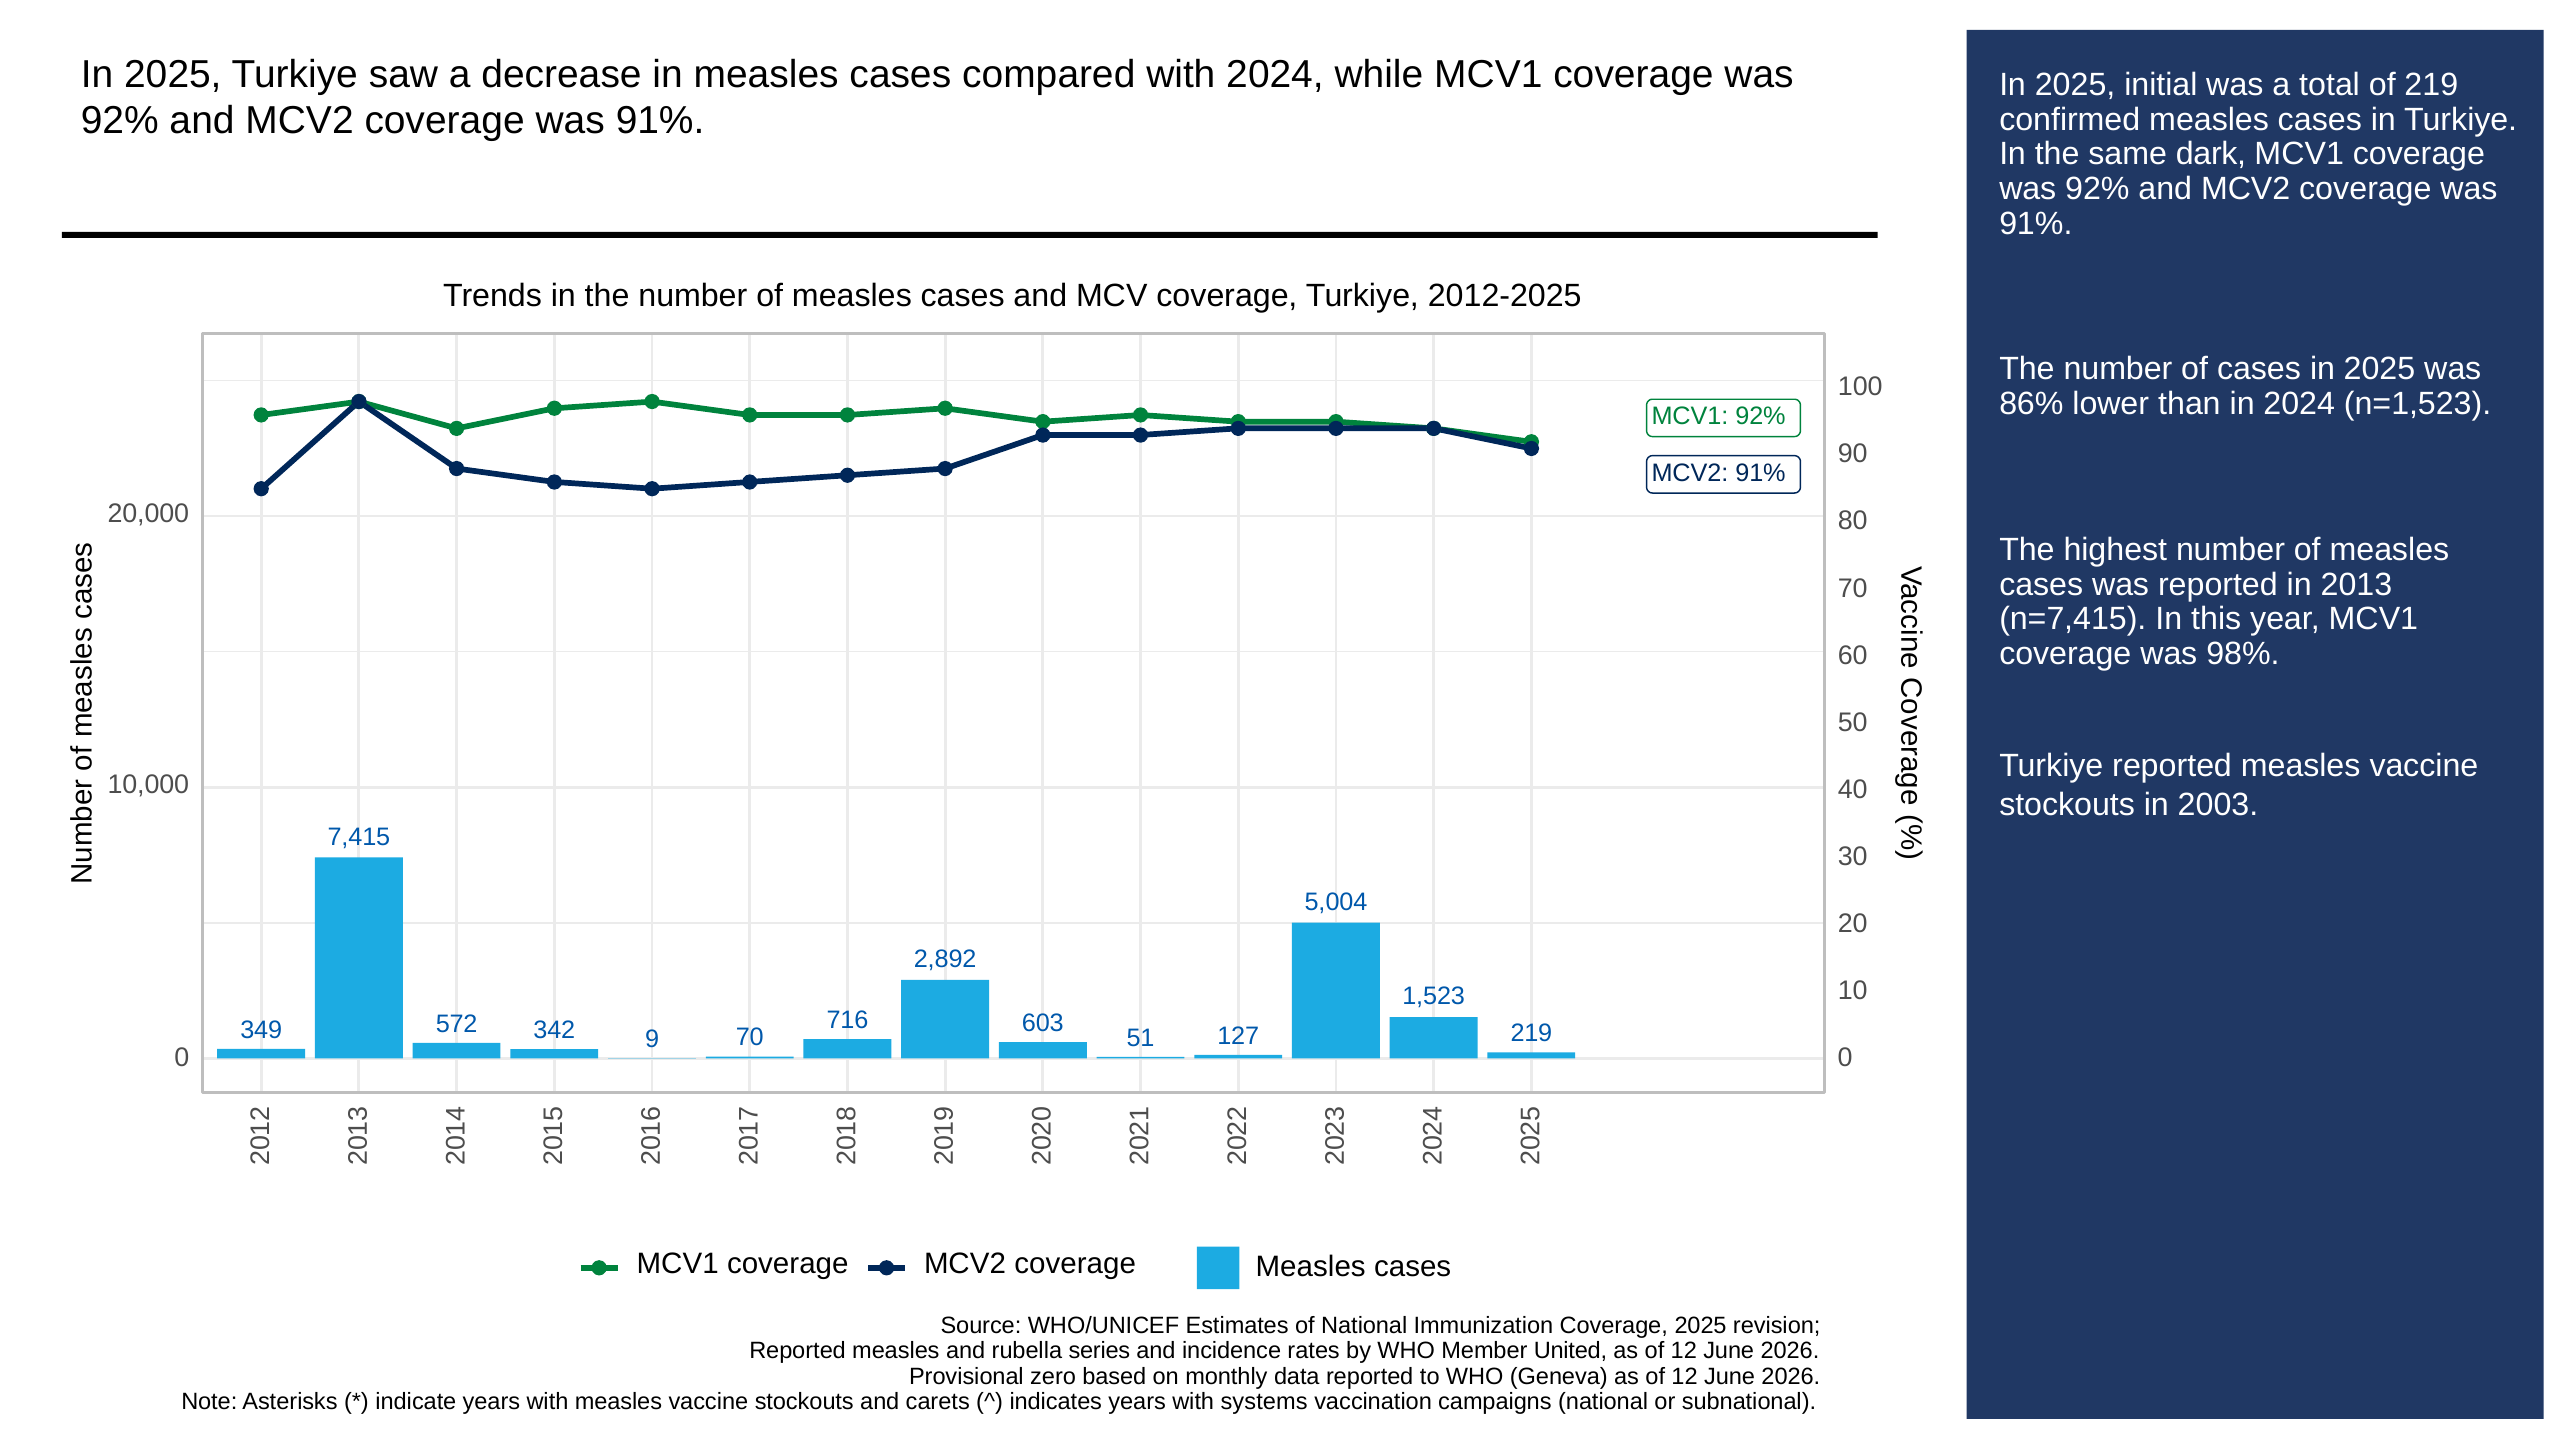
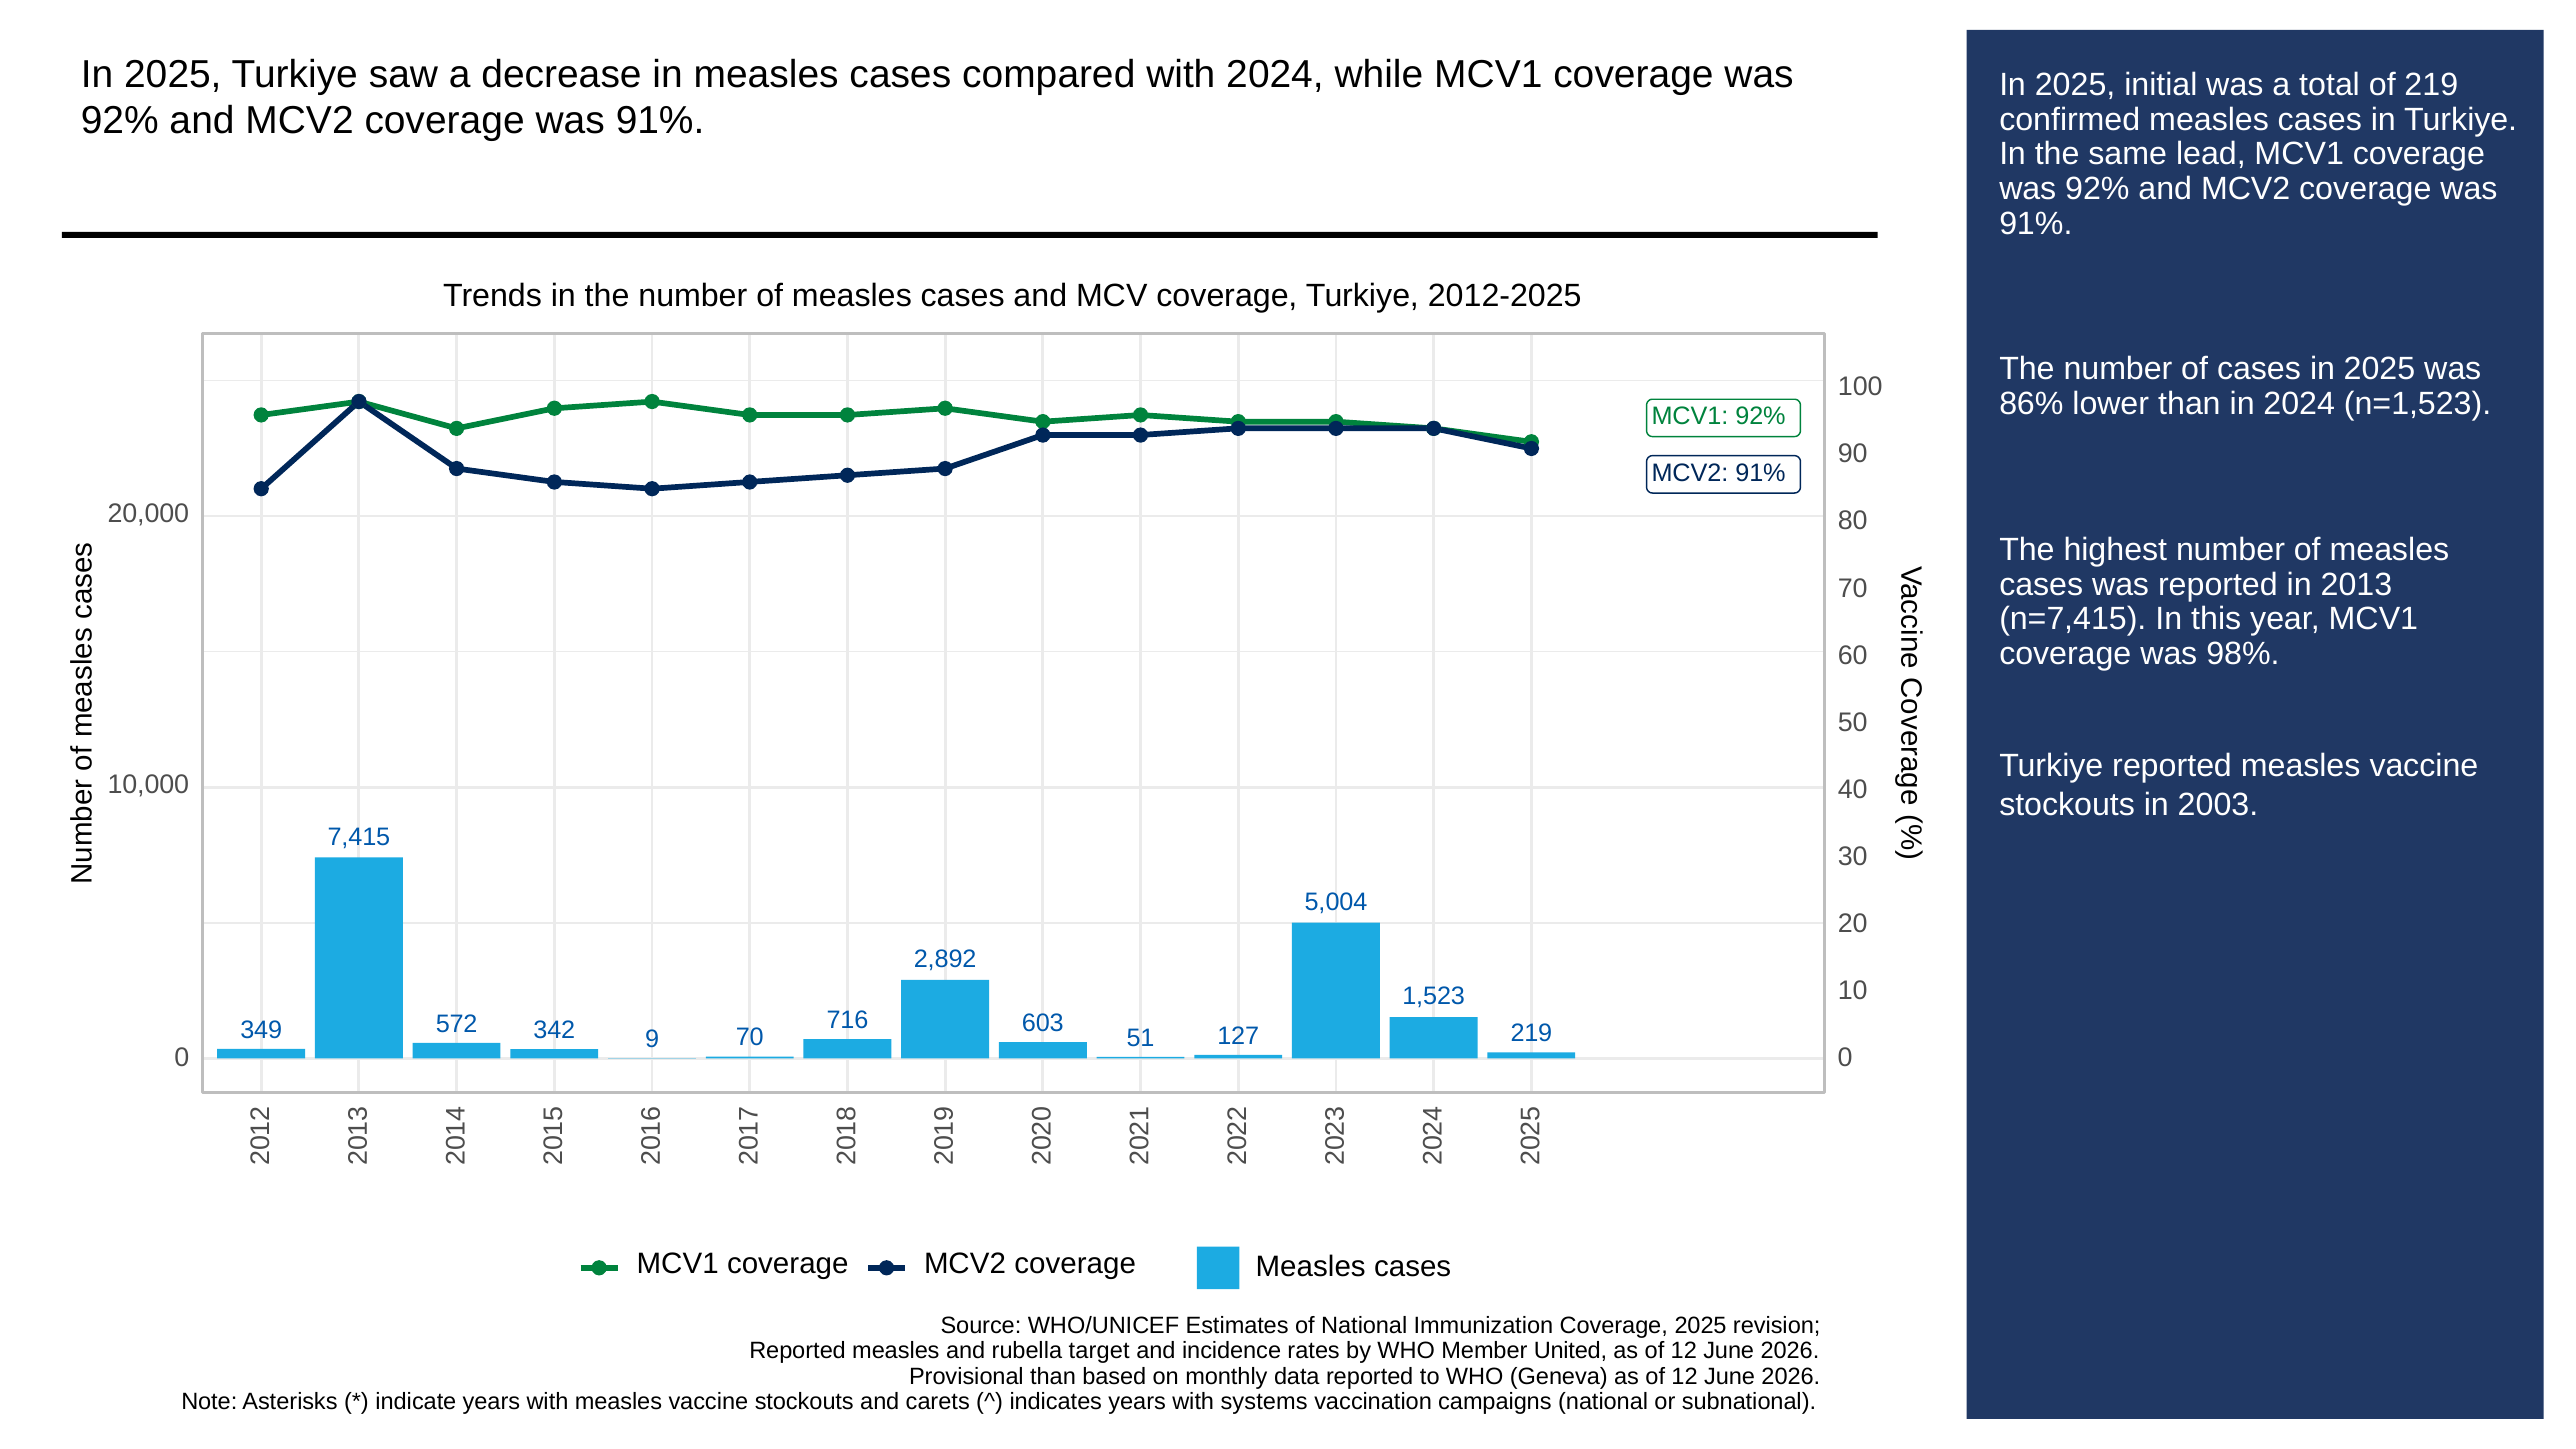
dark: dark -> lead
series: series -> target
Provisional zero: zero -> than
